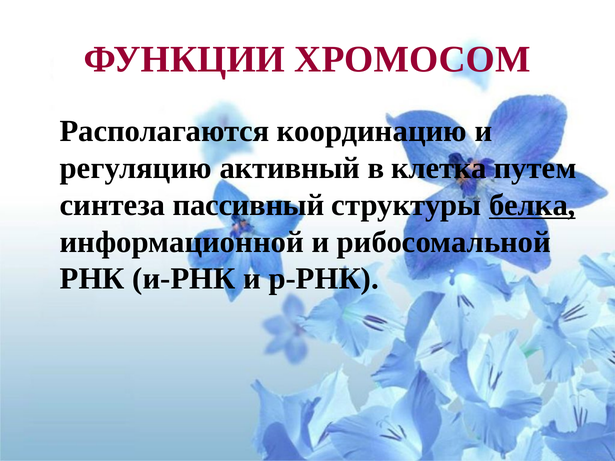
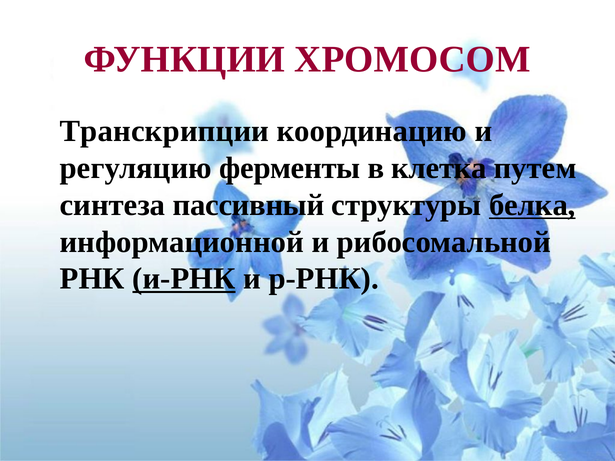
Располагаются: Располагаются -> Транскрипции
активный: активный -> ферменты
и-РНК underline: none -> present
